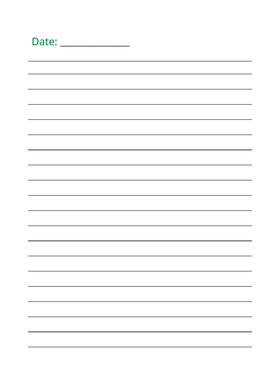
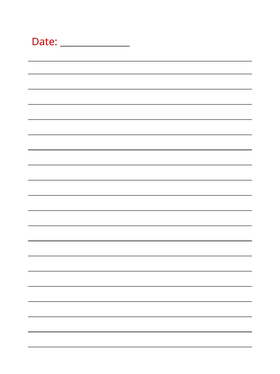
Date colour: green -> red
